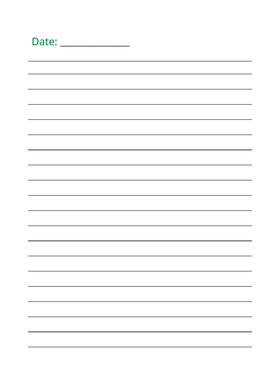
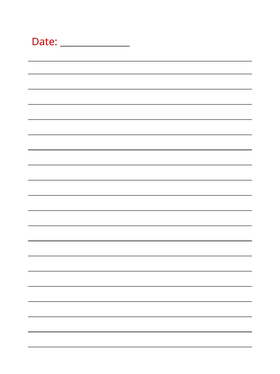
Date colour: green -> red
